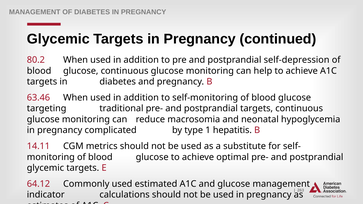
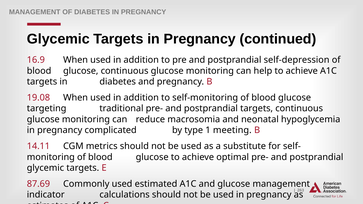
80.2: 80.2 -> 16.9
63.46: 63.46 -> 19.08
hepatitis: hepatitis -> meeting
64.12: 64.12 -> 87.69
